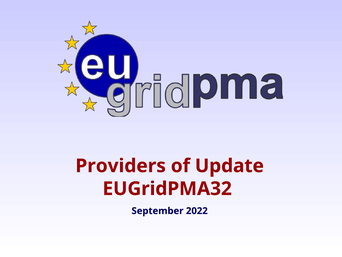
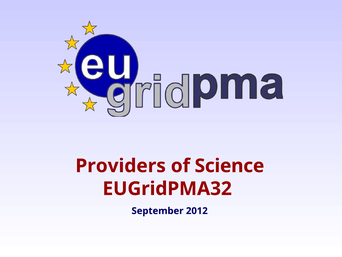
Update: Update -> Science
2022: 2022 -> 2012
